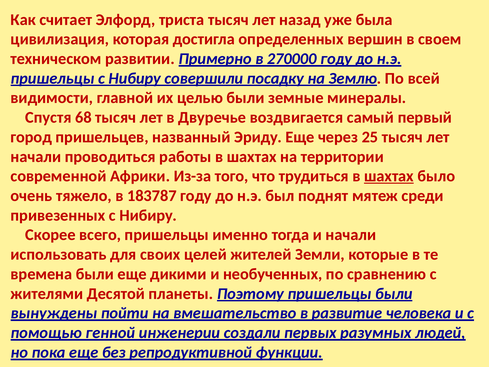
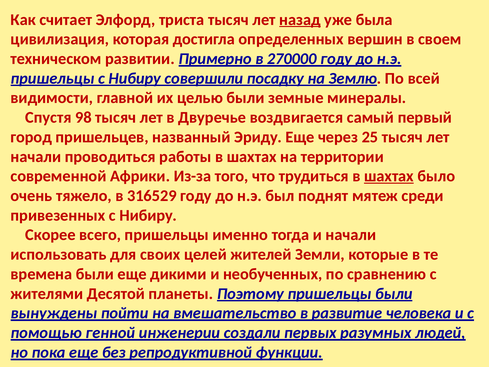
назад underline: none -> present
68: 68 -> 98
183787: 183787 -> 316529
